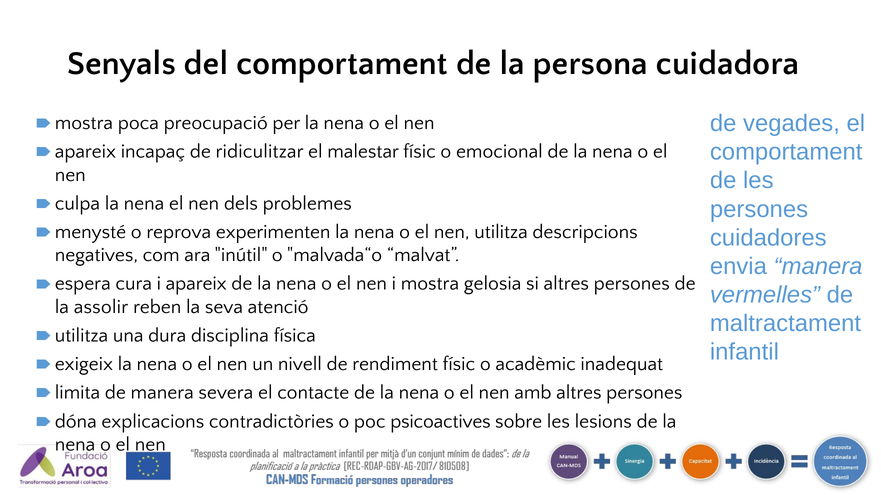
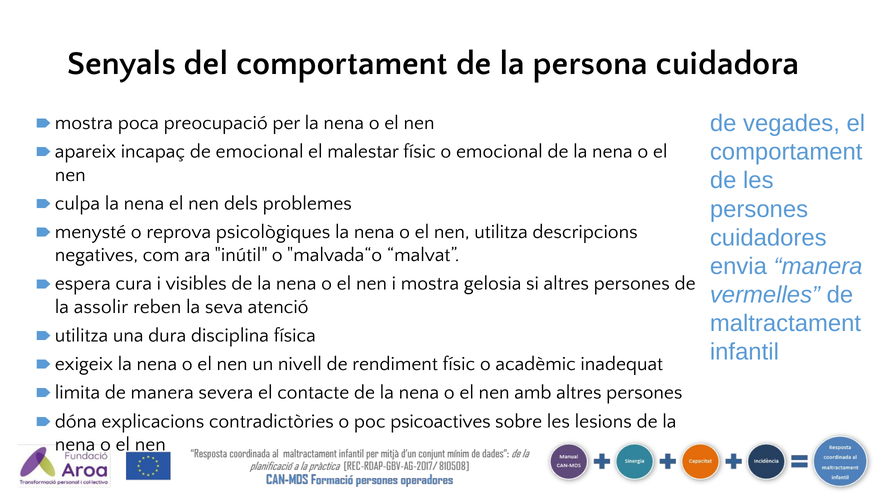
de ridiculitzar: ridiculitzar -> emocional
experimenten: experimenten -> psicològiques
i apareix: apareix -> visibles
